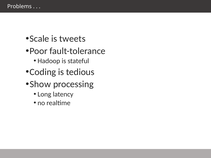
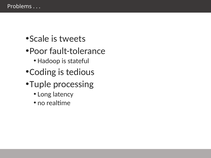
Show: Show -> Tuple
